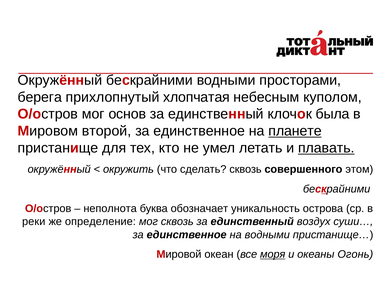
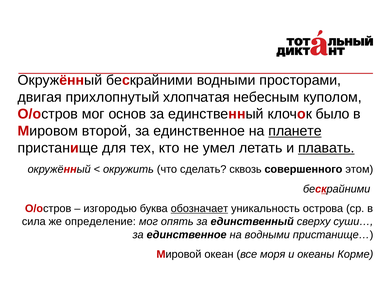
берега: берега -> двигая
была: была -> было
неполнота: неполнота -> изгородью
обозначает underline: none -> present
реки: реки -> сила
мог сквозь: сквозь -> опять
воздух: воздух -> сверху
моря underline: present -> none
Огонь: Огонь -> Корме
